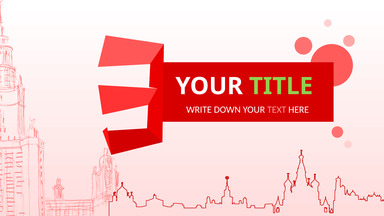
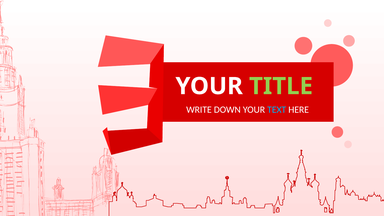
TEXT colour: pink -> light blue
